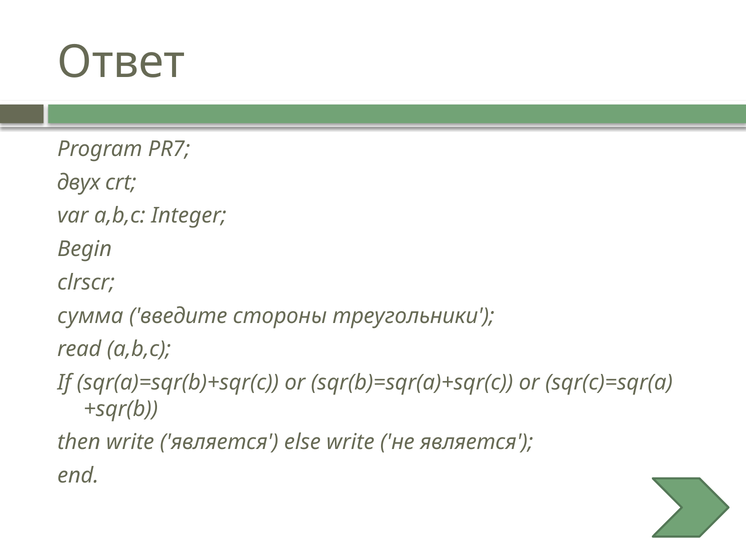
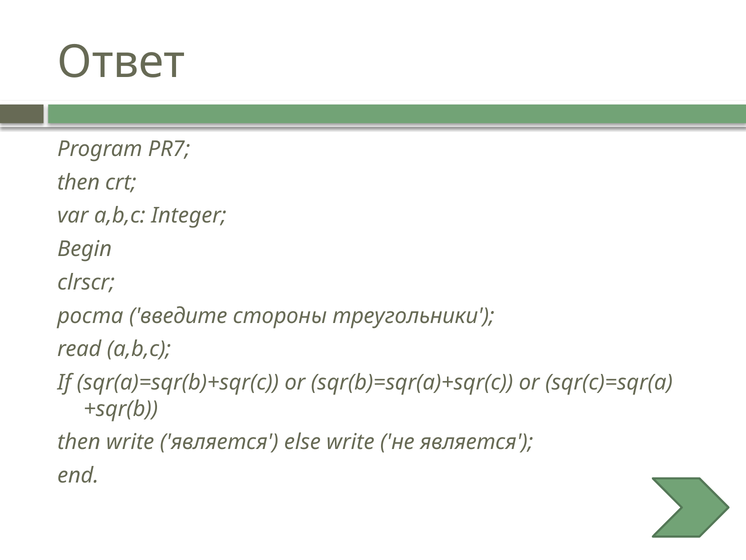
двух at (79, 182): двух -> then
сумма: сумма -> роста
